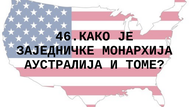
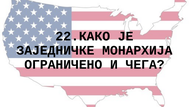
46.КАКО: 46.КАКО -> 22.КАКО
АУСТРАЛИЈА: АУСТРАЛИЈА -> ОГРАНИЧЕНО
ТОМЕ: ТОМЕ -> ЧЕГА
